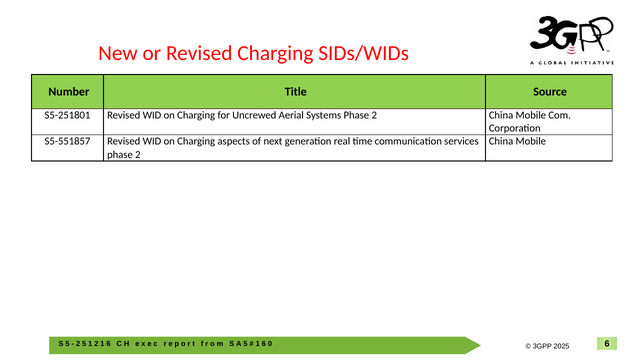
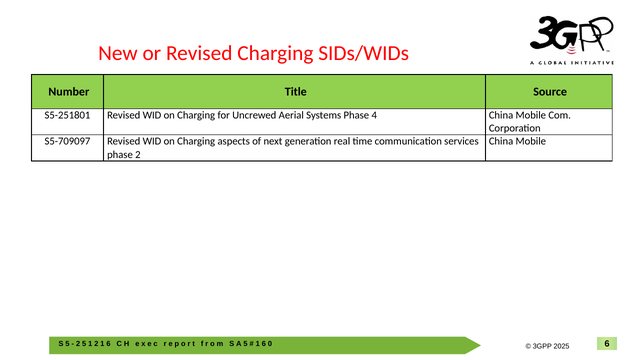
Systems Phase 2: 2 -> 4
S5-551857: S5-551857 -> S5-709097
